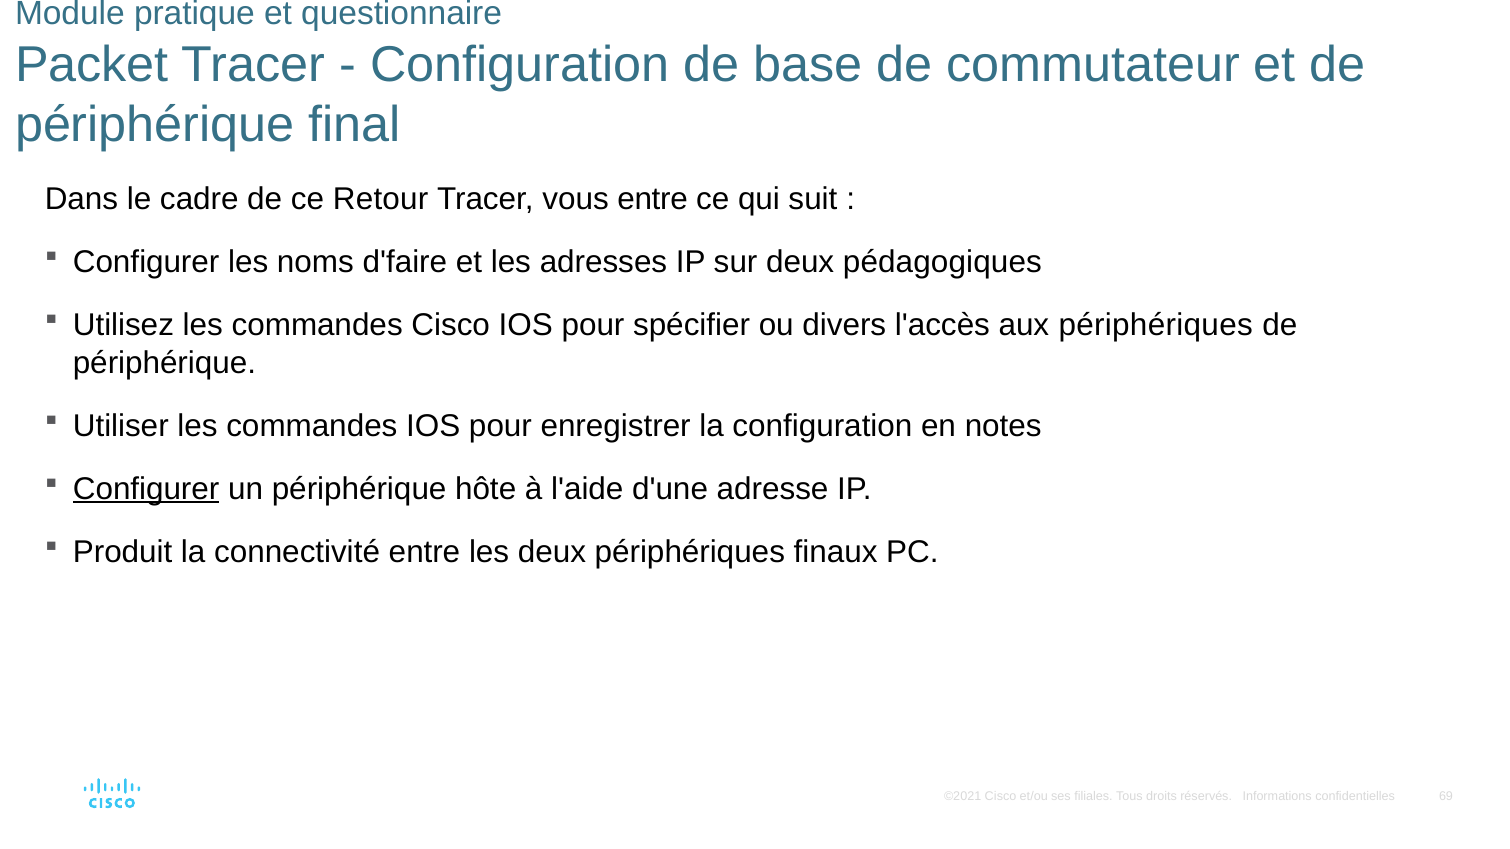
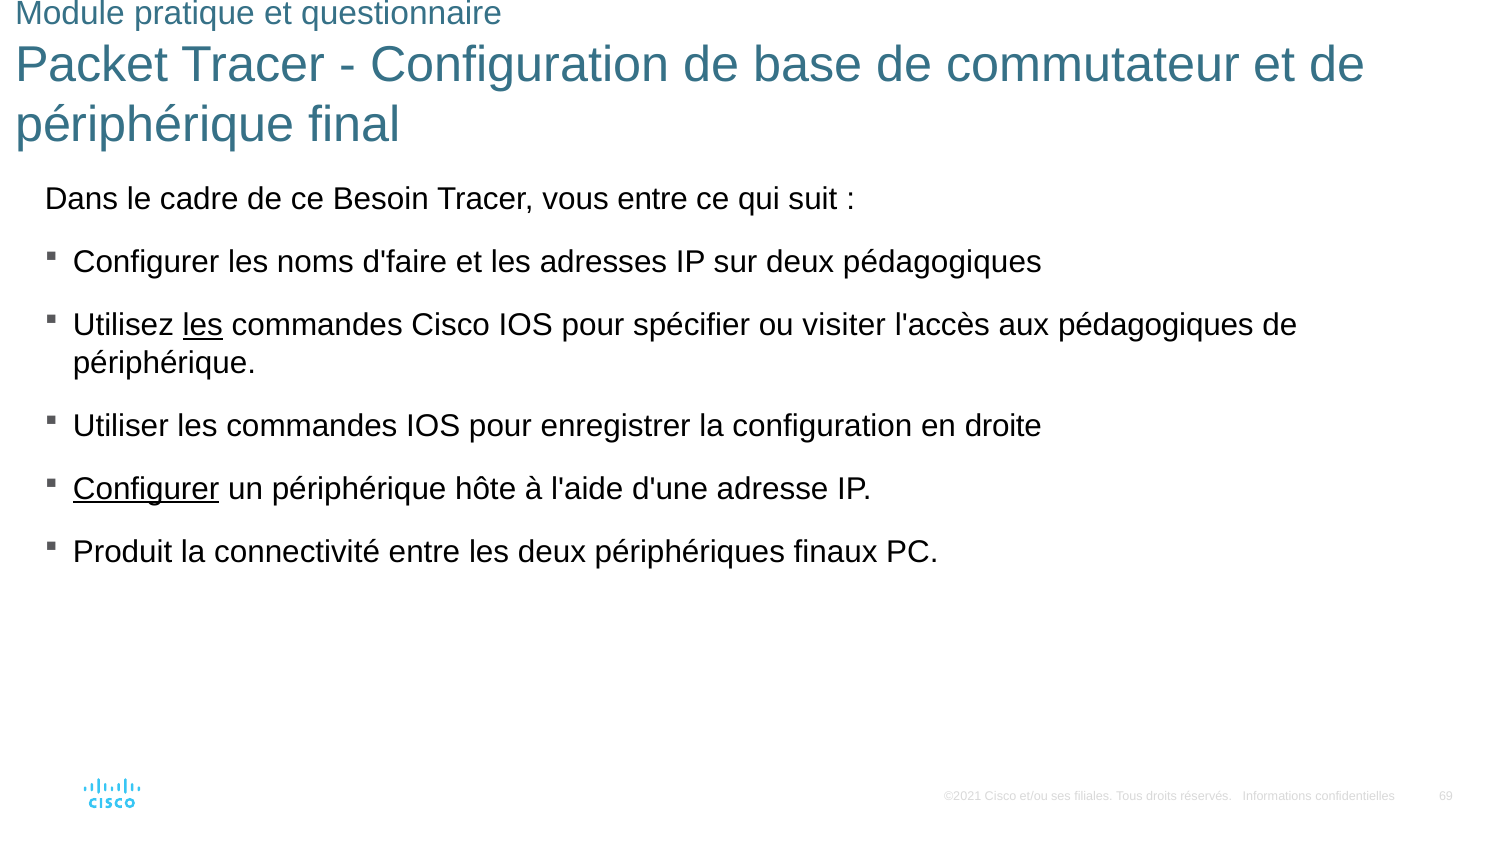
Retour: Retour -> Besoin
les at (203, 325) underline: none -> present
divers: divers -> visiter
aux périphériques: périphériques -> pédagogiques
notes: notes -> droite
